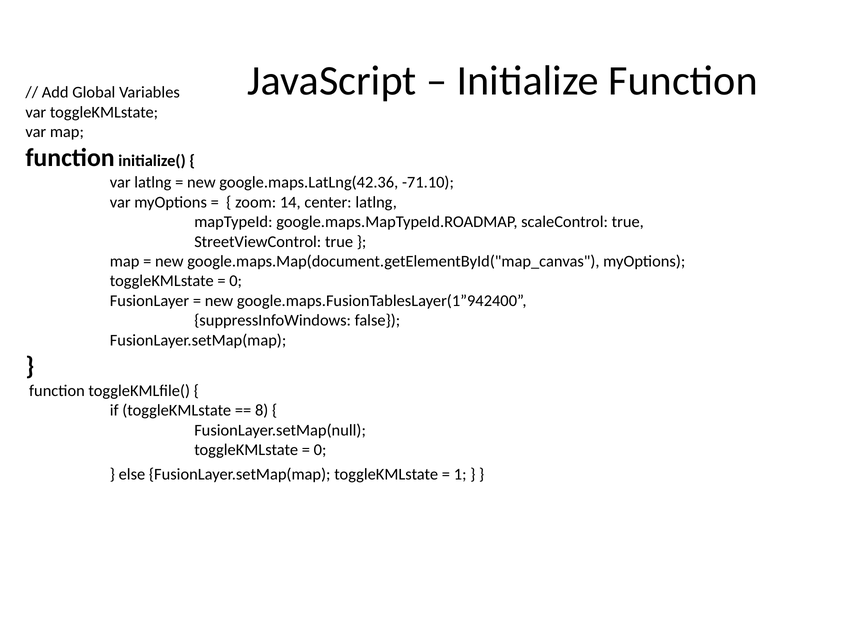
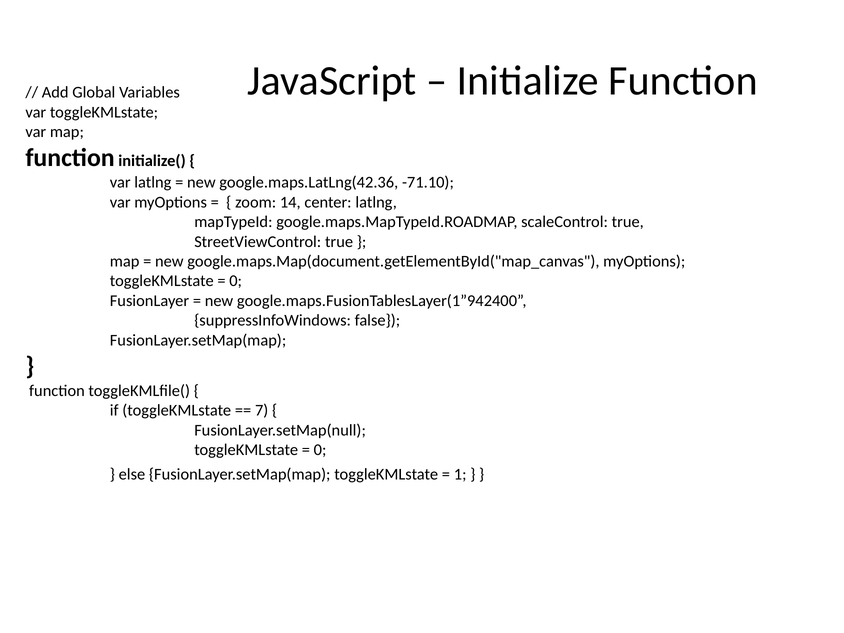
8: 8 -> 7
